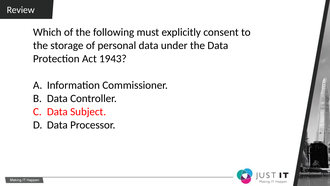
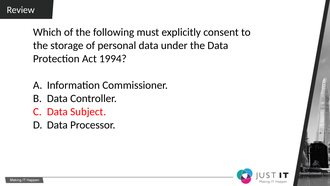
1943: 1943 -> 1994
